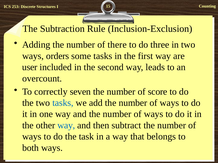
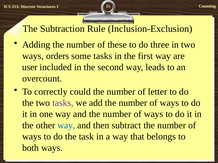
there: there -> these
seven: seven -> could
score: score -> letter
tasks at (63, 103) colour: blue -> purple
